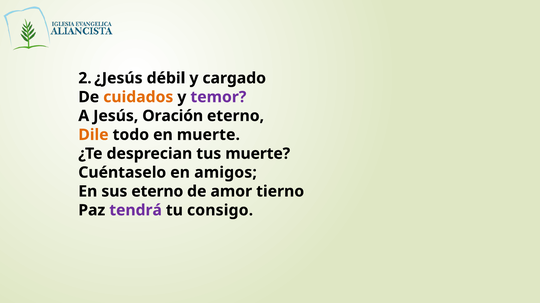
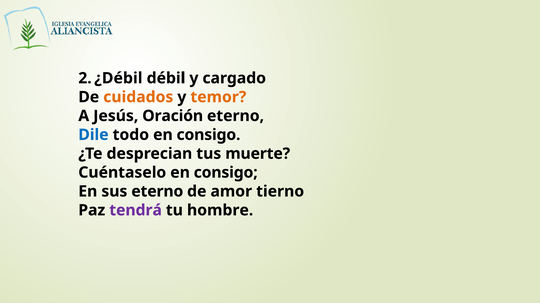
¿Jesús: ¿Jesús -> ¿Débil
temor colour: purple -> orange
Dile colour: orange -> blue
todo en muerte: muerte -> consigo
Cuéntaselo en amigos: amigos -> consigo
consigo: consigo -> hombre
